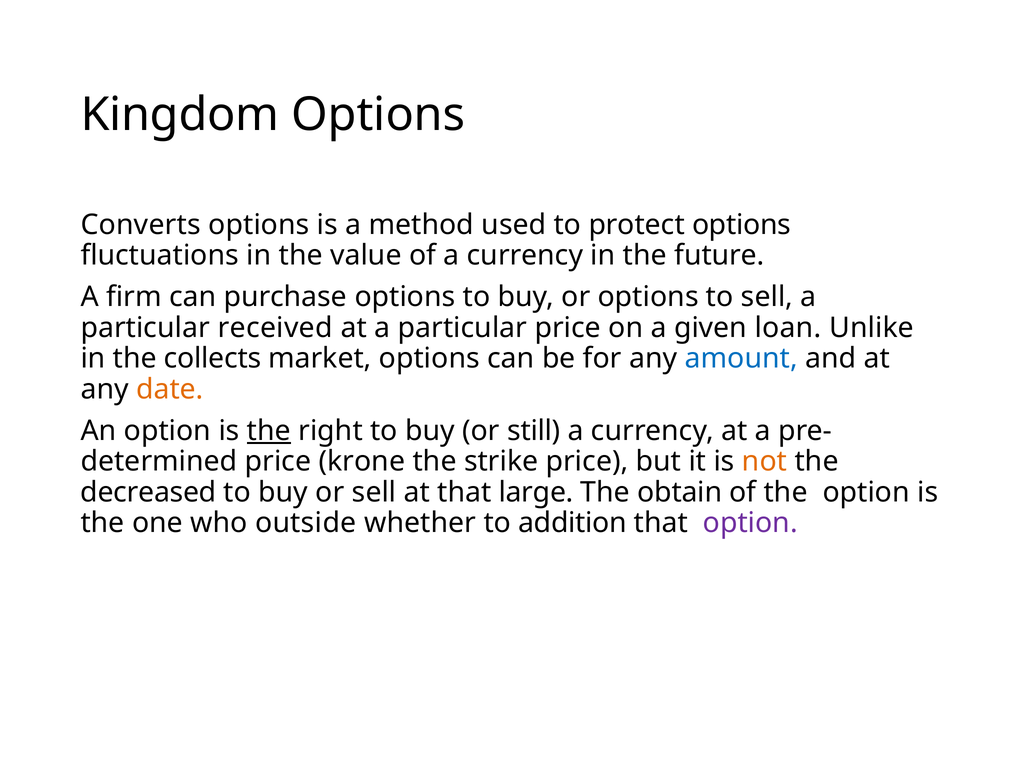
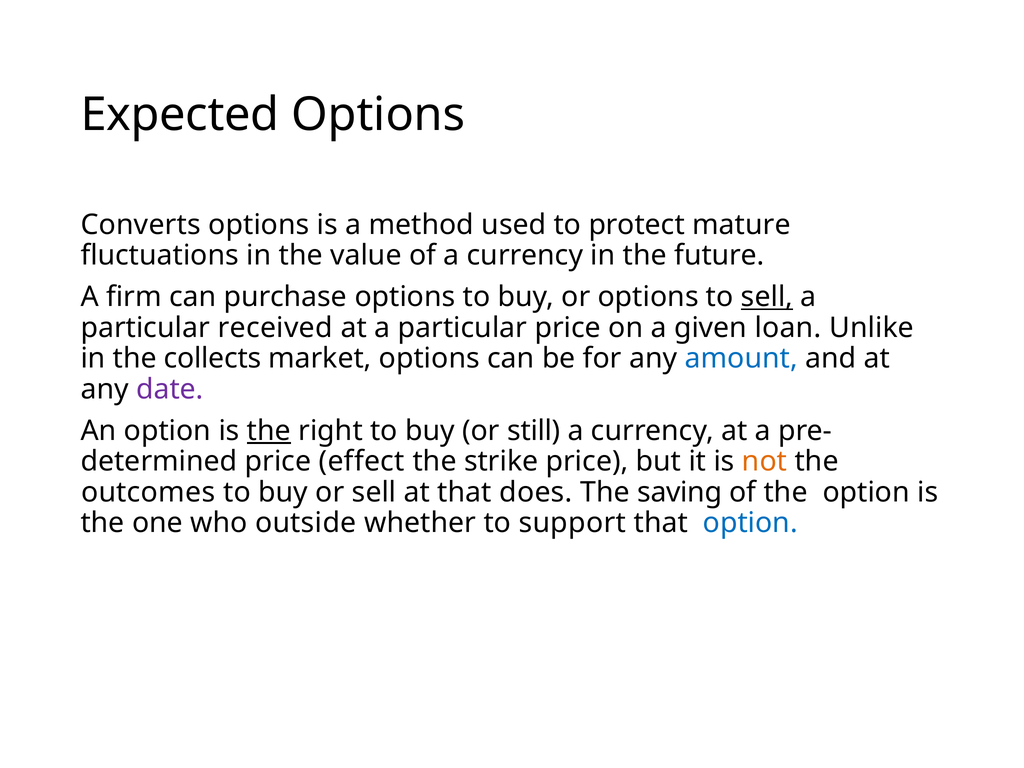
Kingdom: Kingdom -> Expected
protect options: options -> mature
sell at (767, 297) underline: none -> present
date colour: orange -> purple
krone: krone -> effect
decreased: decreased -> outcomes
large: large -> does
obtain: obtain -> saving
addition: addition -> support
option at (750, 523) colour: purple -> blue
